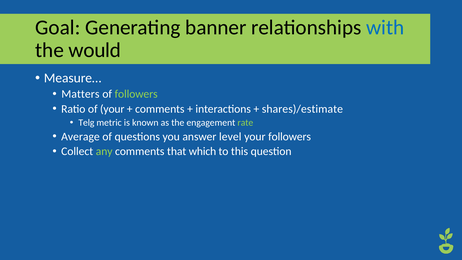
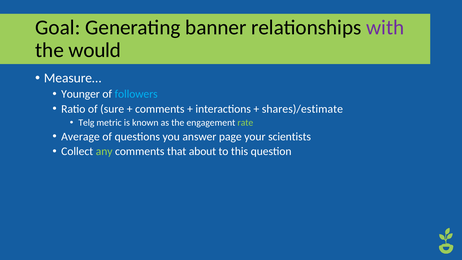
with colour: blue -> purple
Matters: Matters -> Younger
followers at (136, 94) colour: light green -> light blue
of your: your -> sure
level: level -> page
your followers: followers -> scientists
which: which -> about
